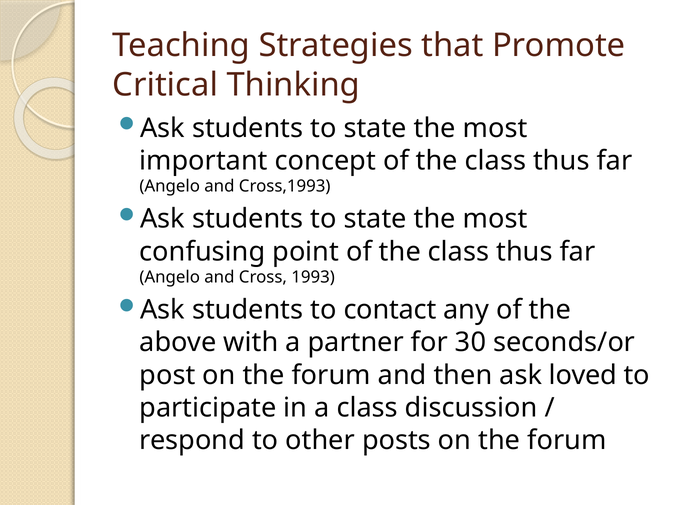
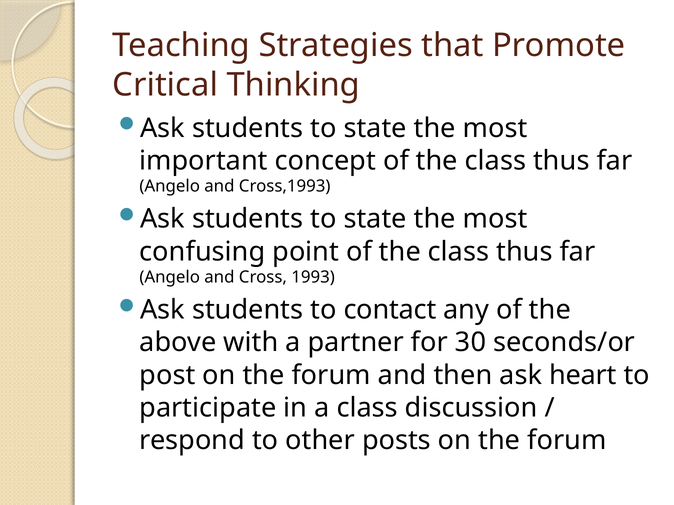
loved: loved -> heart
